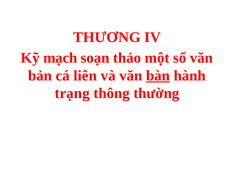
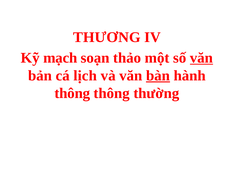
văn at (201, 58) underline: none -> present
liên: liên -> lịch
trạng at (72, 94): trạng -> thông
